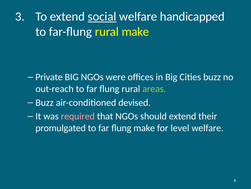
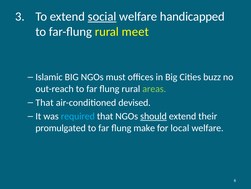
rural make: make -> meet
Private: Private -> Islamic
were: were -> must
Buzz at (45, 102): Buzz -> That
required colour: pink -> light blue
should underline: none -> present
level: level -> local
